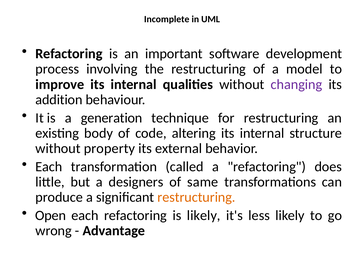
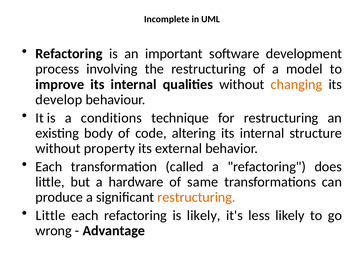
changing colour: purple -> orange
addition: addition -> develop
generation: generation -> conditions
designers: designers -> hardware
Open at (51, 215): Open -> Little
